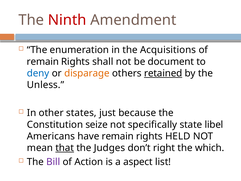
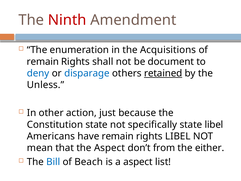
disparage colour: orange -> blue
states: states -> action
Constitution seize: seize -> state
rights HELD: HELD -> LIBEL
that underline: present -> none
the Judges: Judges -> Aspect
right: right -> from
which: which -> either
Bill colour: purple -> blue
Action: Action -> Beach
